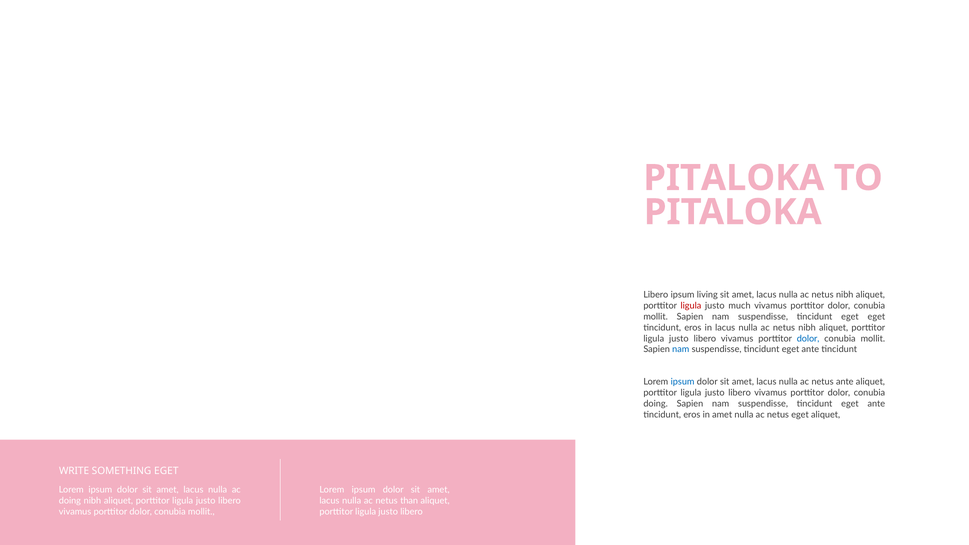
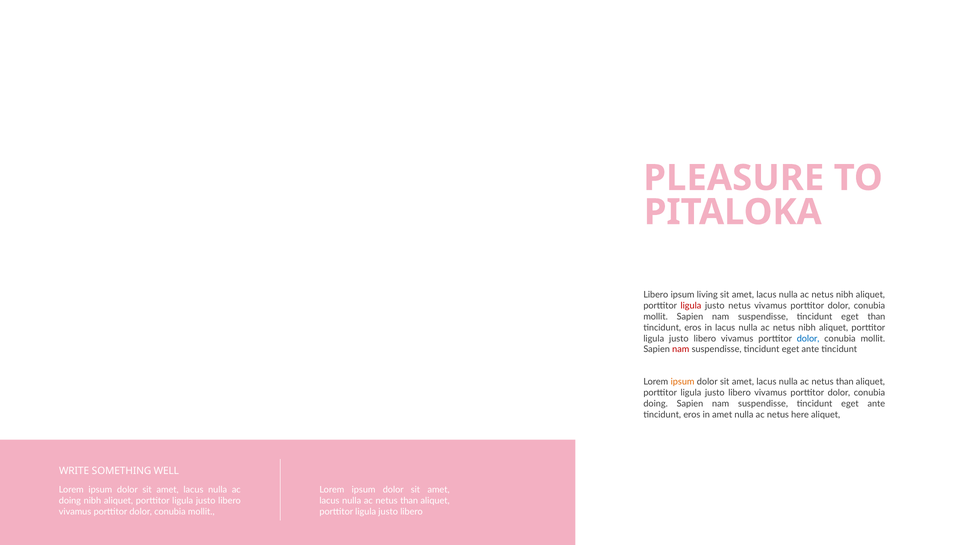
PITALOKA at (734, 178): PITALOKA -> PLEASURE
justo much: much -> netus
eget eget: eget -> than
nam at (681, 349) colour: blue -> red
ipsum at (683, 382) colour: blue -> orange
ante at (845, 382): ante -> than
netus eget: eget -> here
SOMETHING EGET: EGET -> WELL
